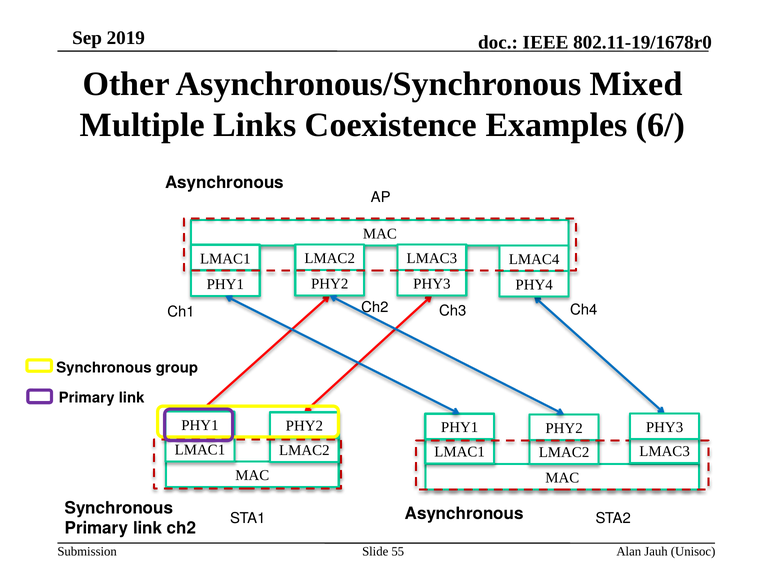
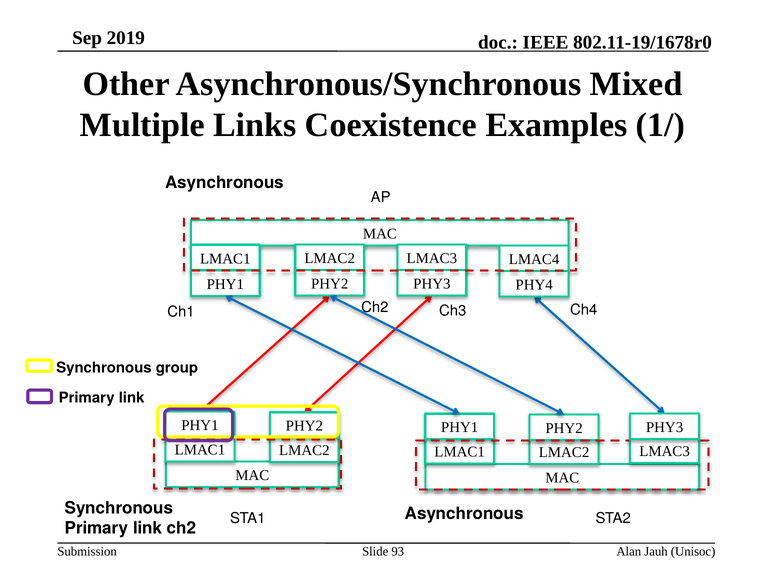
6/: 6/ -> 1/
55: 55 -> 93
